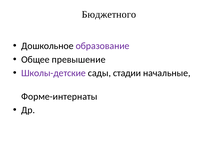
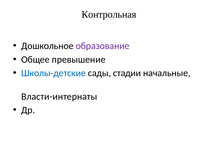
Бюджетного: Бюджетного -> Контрольная
Школы-детские colour: purple -> blue
Форме-интернаты: Форме-интернаты -> Власти-интернаты
